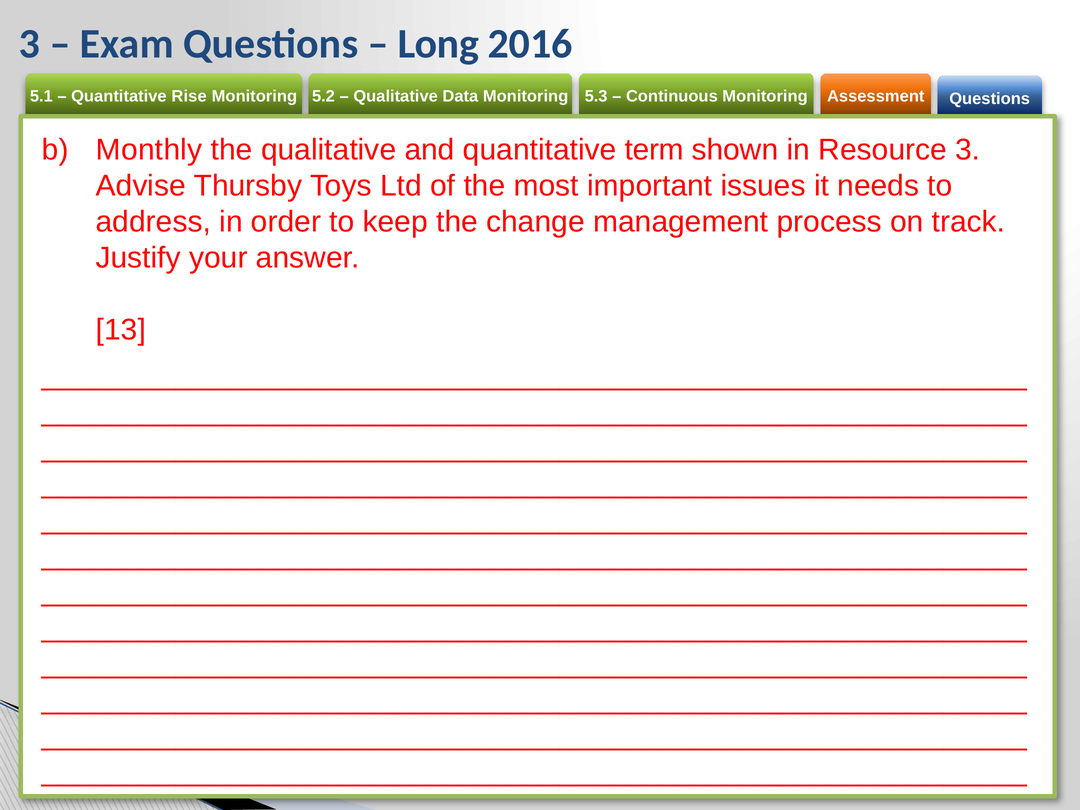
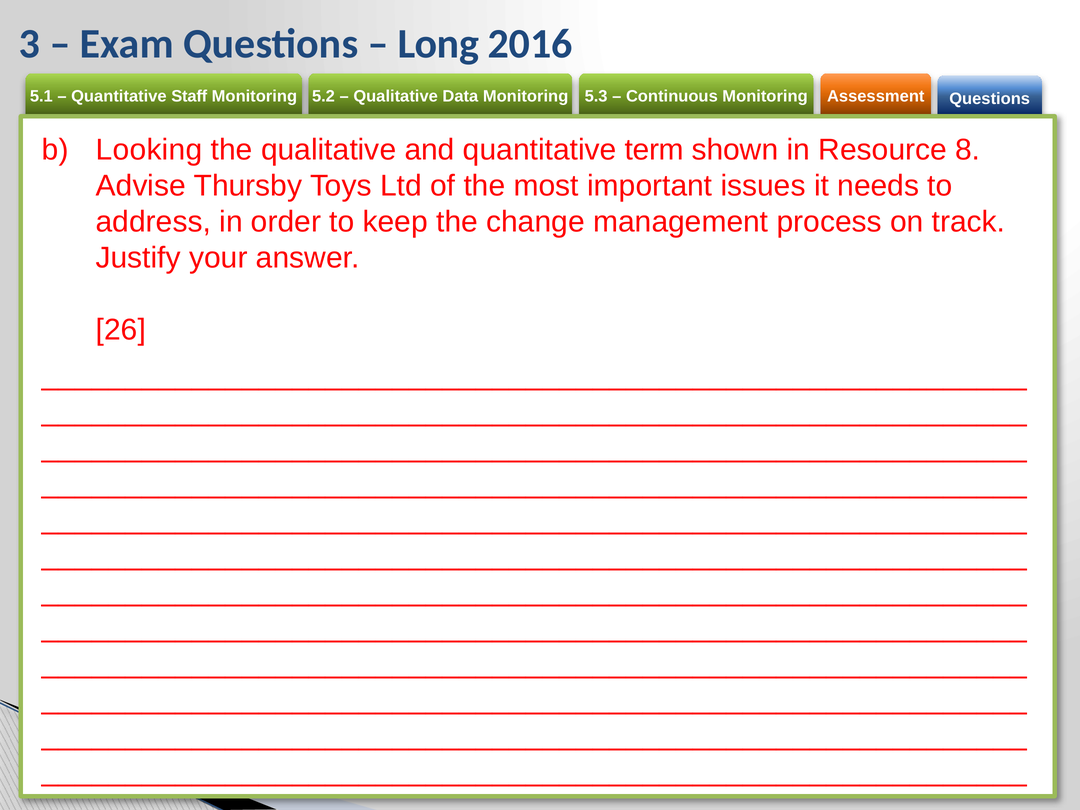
Rise: Rise -> Staff
Monthly: Monthly -> Looking
Resource 3: 3 -> 8
13: 13 -> 26
